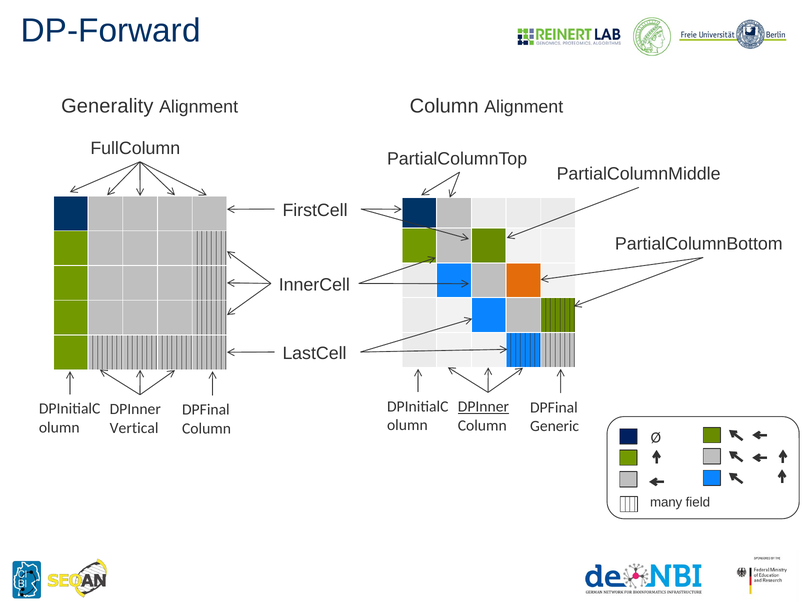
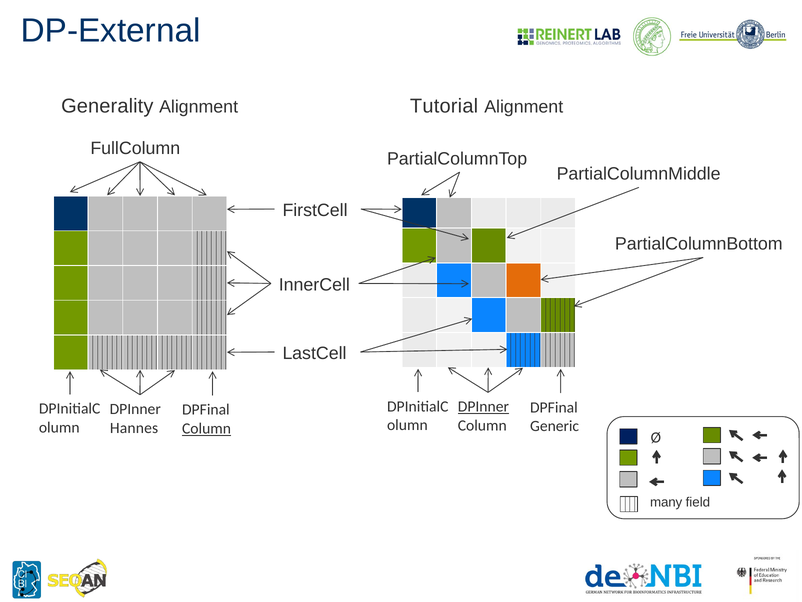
DP-Forward: DP-Forward -> DP-External
Alignment Column: Column -> Tutorial
Vertical: Vertical -> Hannes
Column at (207, 428) underline: none -> present
